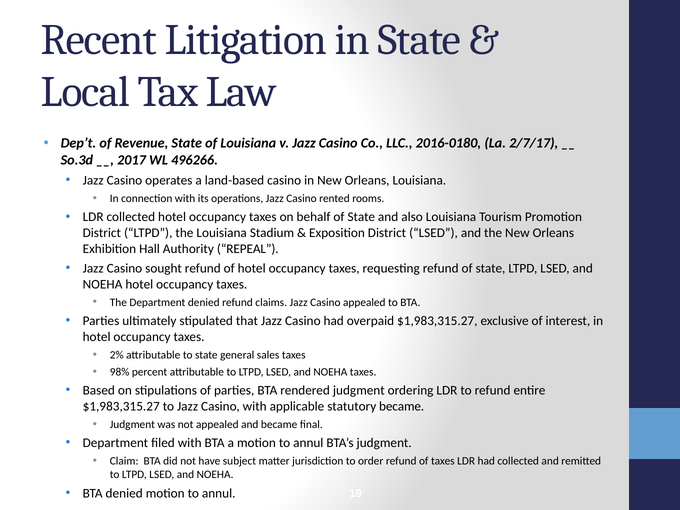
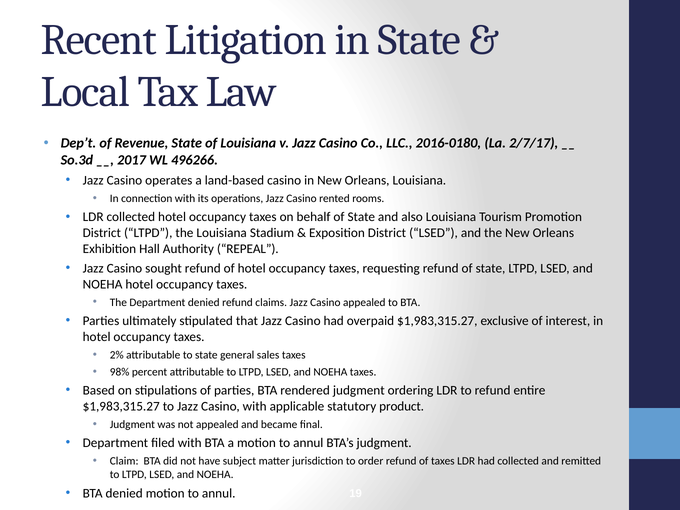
statutory became: became -> product
